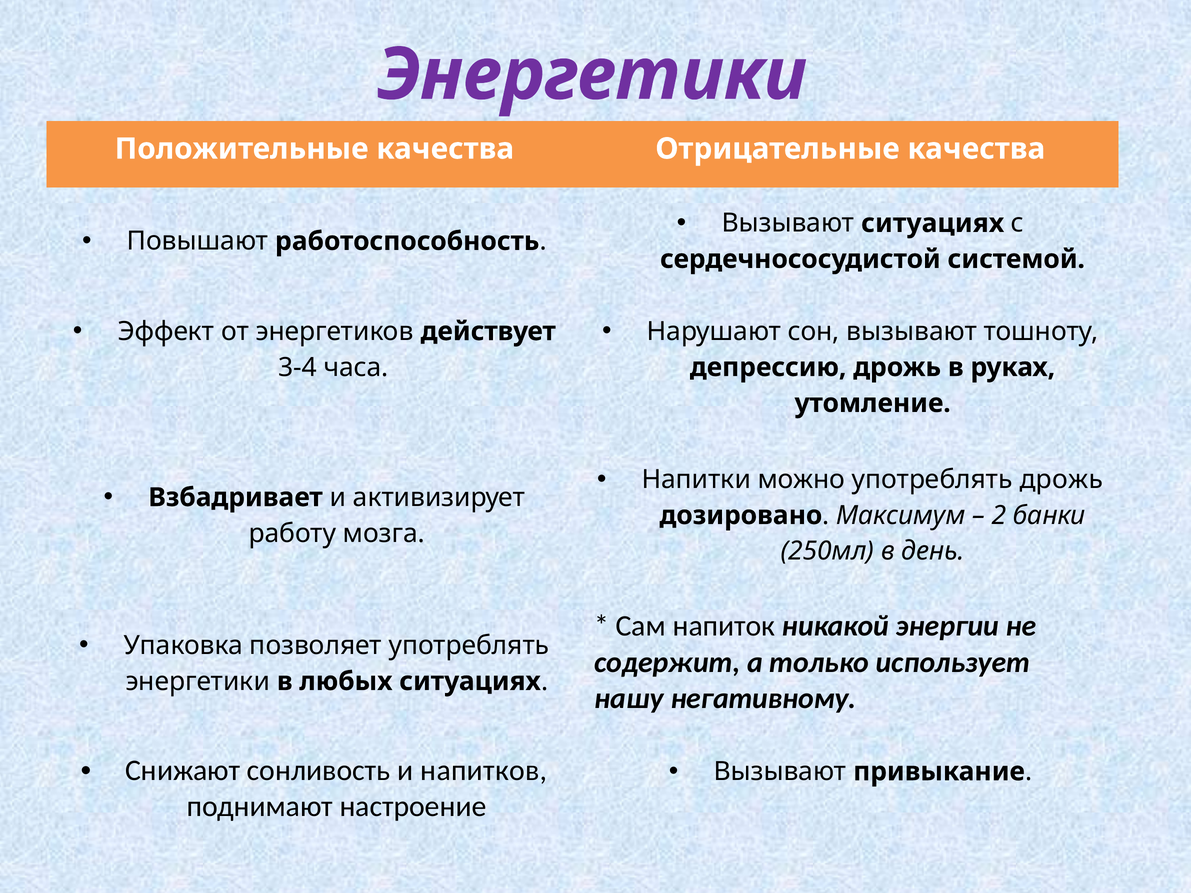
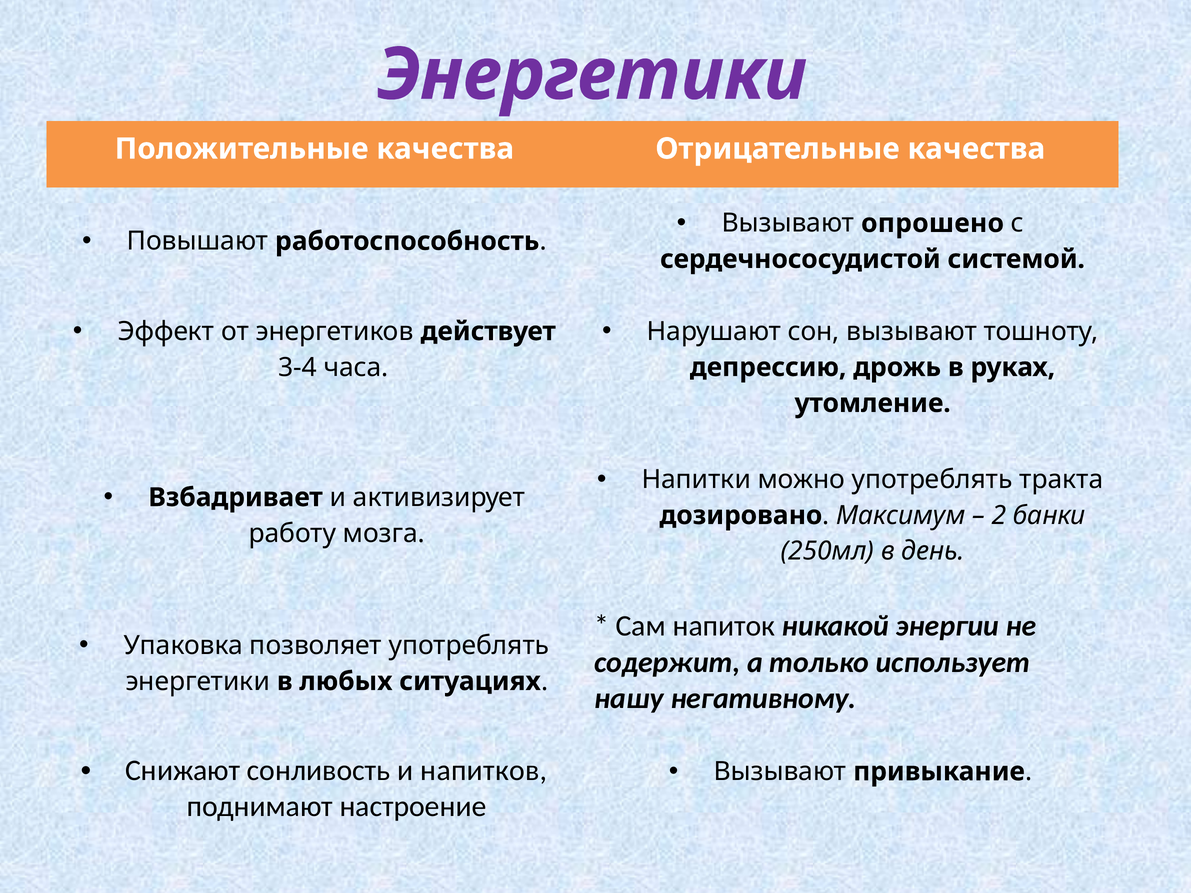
Вызывают ситуациях: ситуациях -> опрошено
употреблять дрожь: дрожь -> тракта
